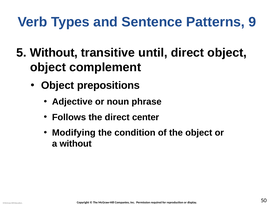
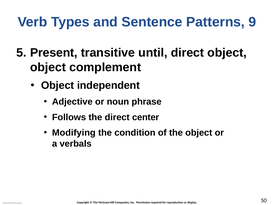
Without at (54, 53): Without -> Present
prepositions: prepositions -> independent
a without: without -> verbals
